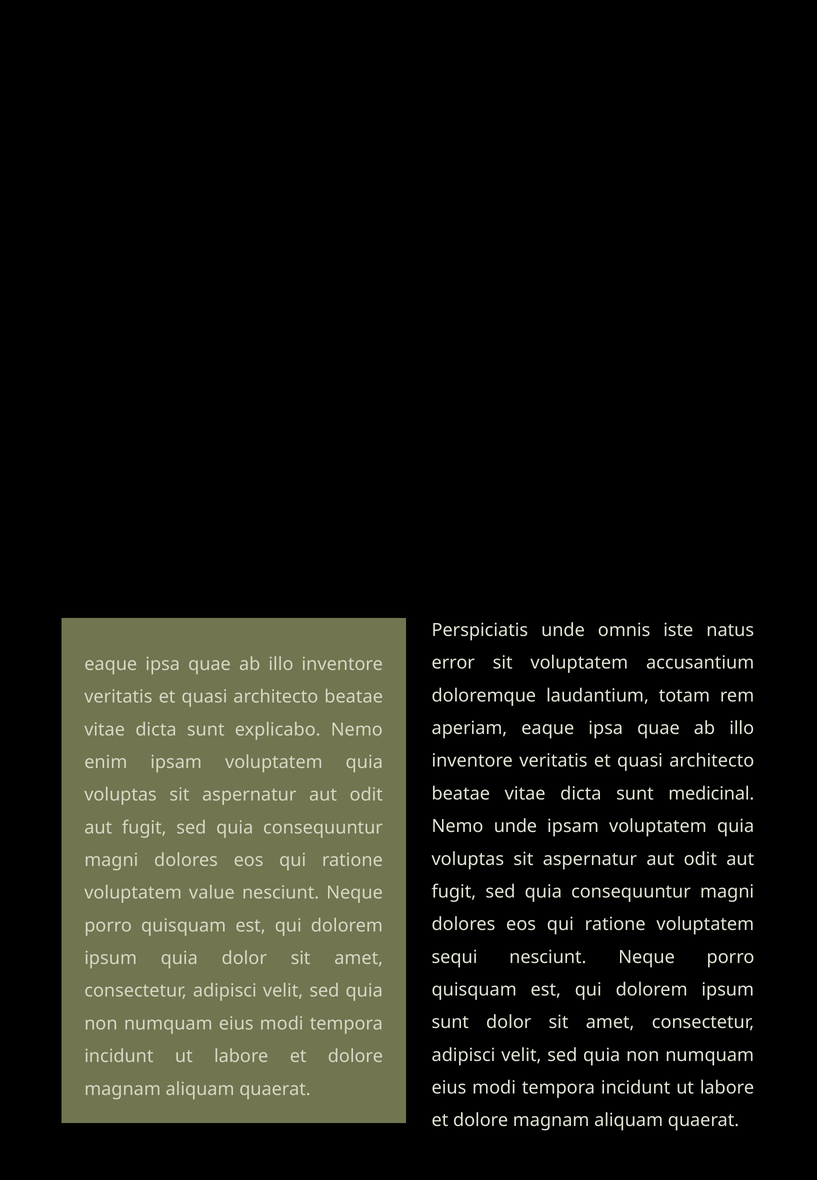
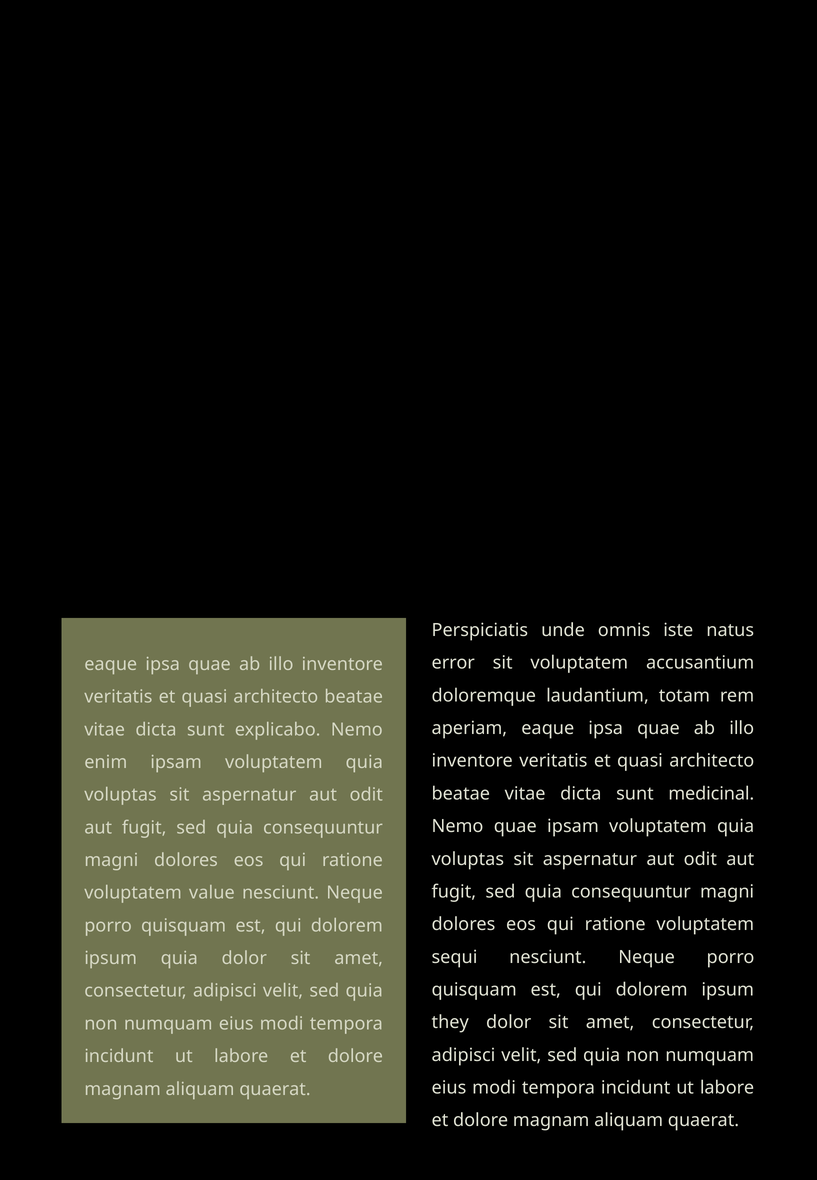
Nemo unde: unde -> quae
sunt at (450, 1023): sunt -> they
